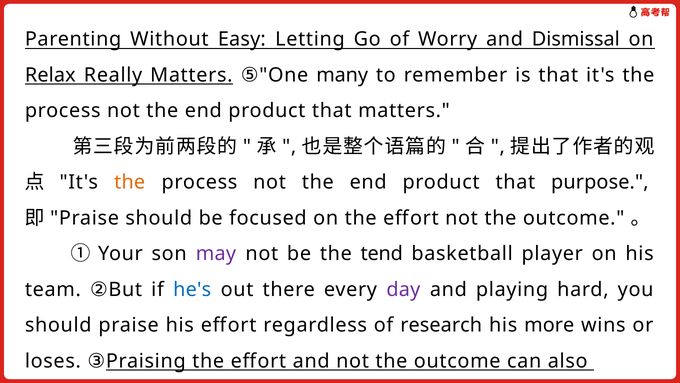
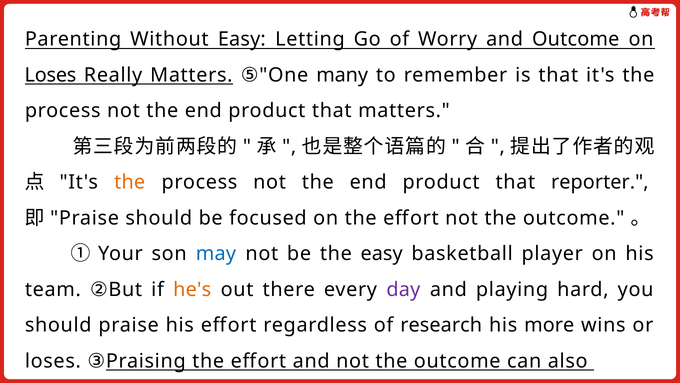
and Dismissal: Dismissal -> Outcome
Relax at (50, 75): Relax -> Loses
purpose: purpose -> reporter
may colour: purple -> blue
the tend: tend -> easy
he's colour: blue -> orange
